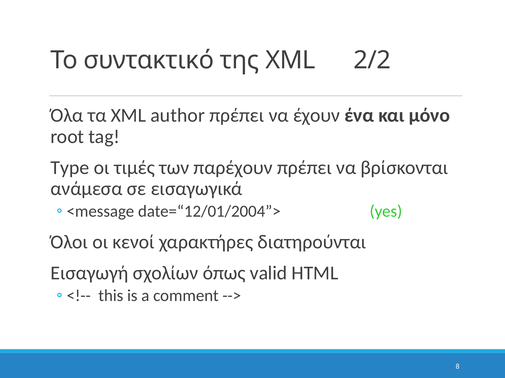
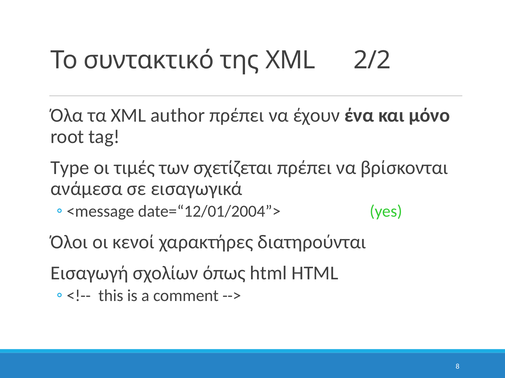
παρέχουν: παρέχουν -> σχετίζεται
όπως valid: valid -> html
